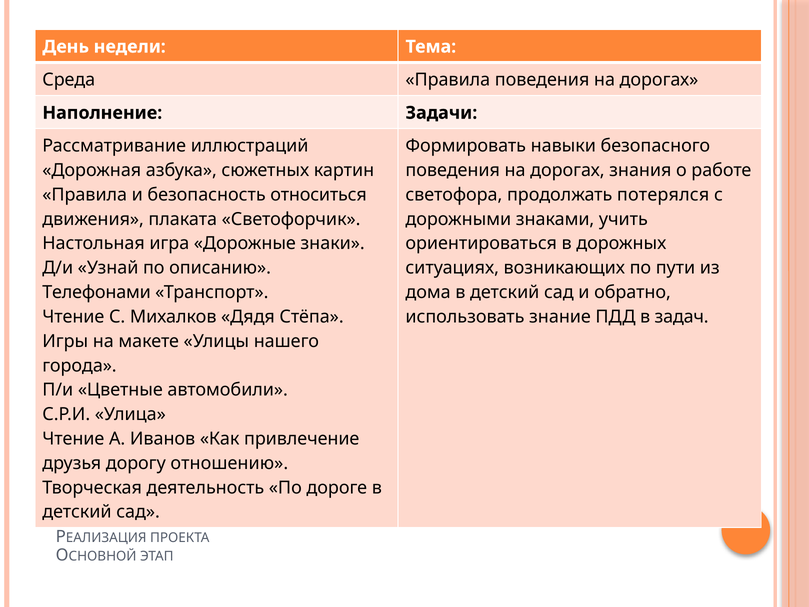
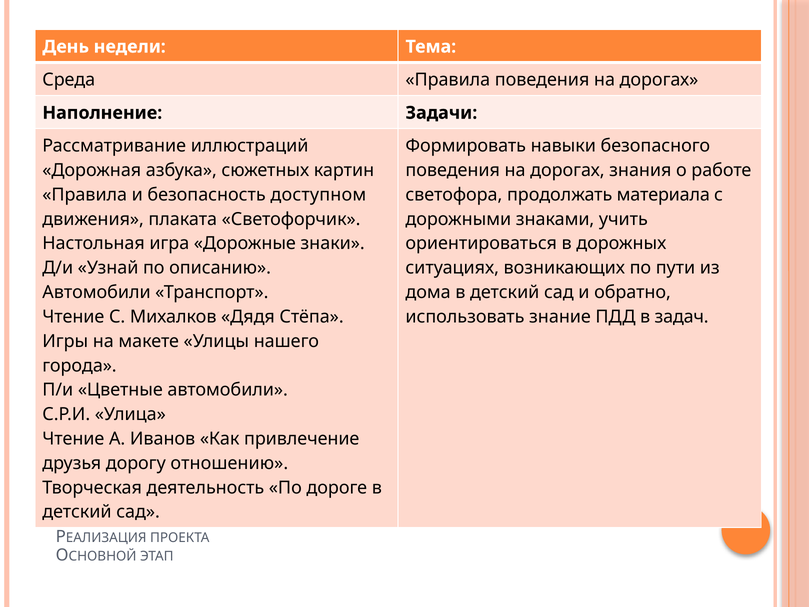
относиться: относиться -> доступном
потерялся: потерялся -> материала
Телефонами at (97, 292): Телефонами -> Автомобили
